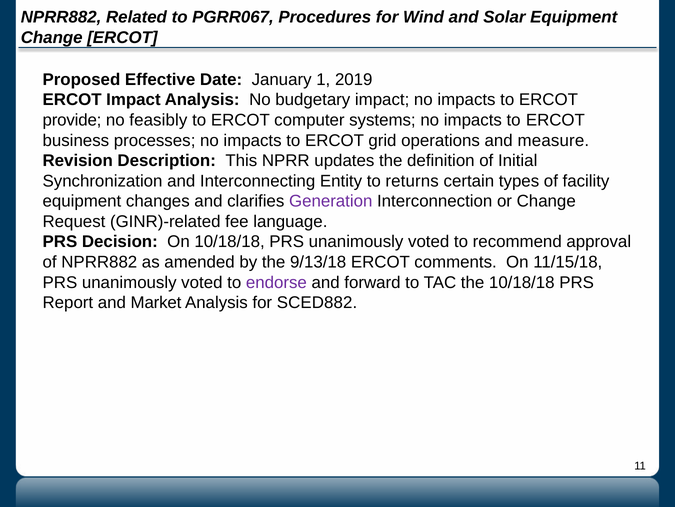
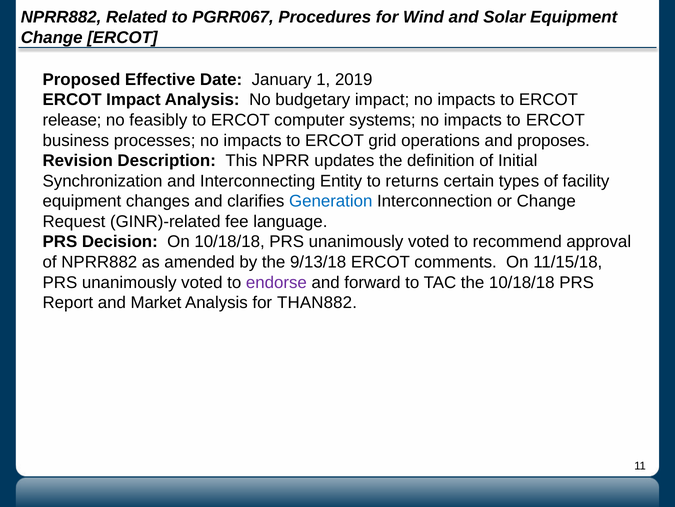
provide: provide -> release
measure: measure -> proposes
Generation colour: purple -> blue
SCED882: SCED882 -> THAN882
